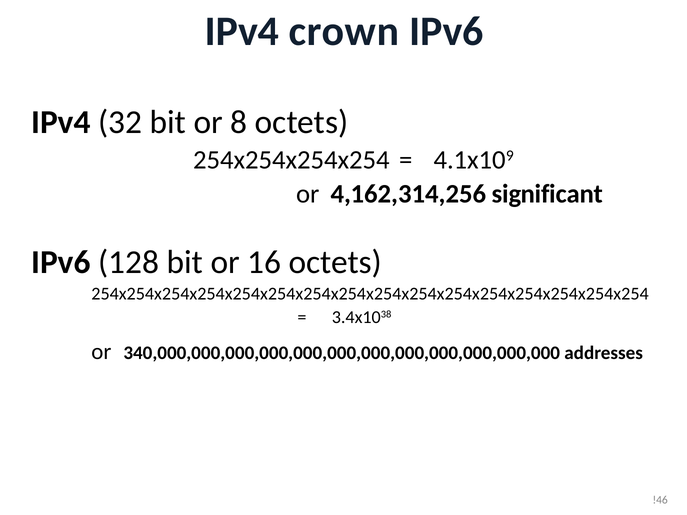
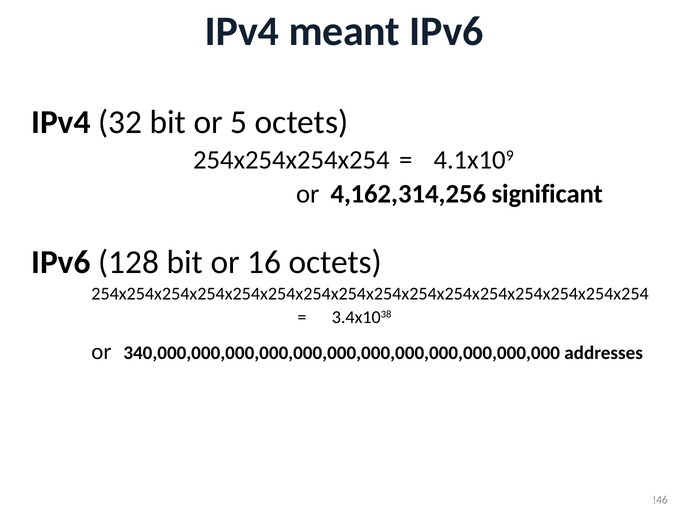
crown: crown -> meant
8: 8 -> 5
